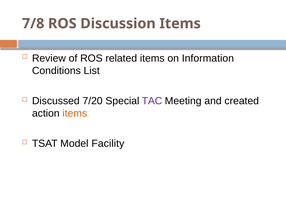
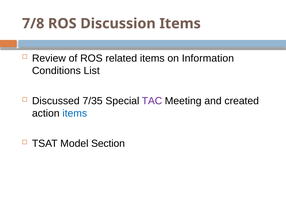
7/20: 7/20 -> 7/35
items at (75, 114) colour: orange -> blue
Facility: Facility -> Section
